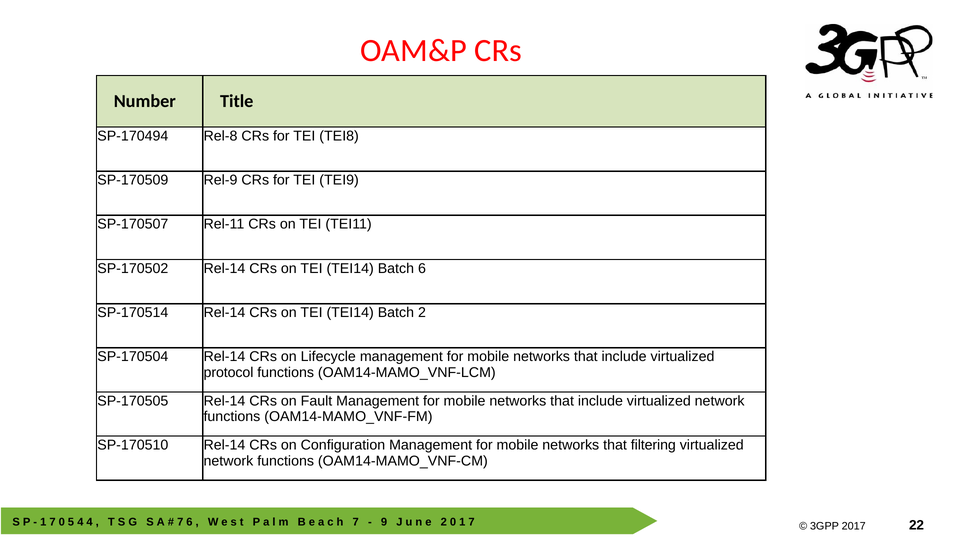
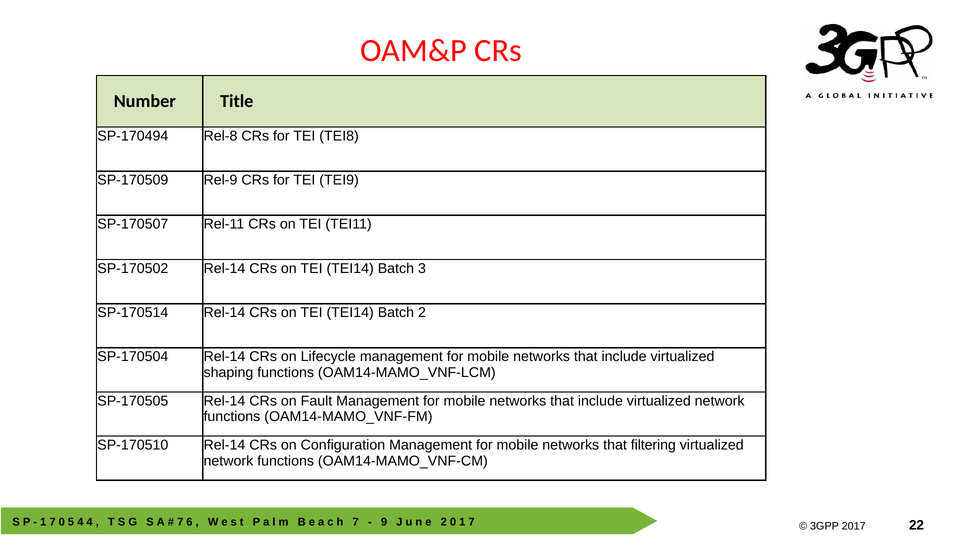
Batch 6: 6 -> 3
protocol: protocol -> shaping
